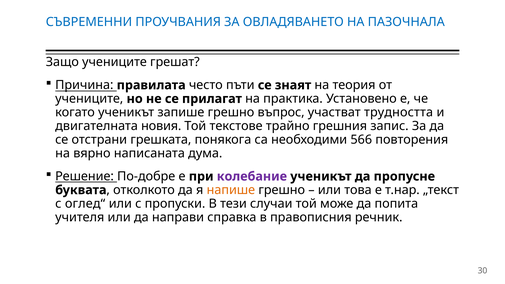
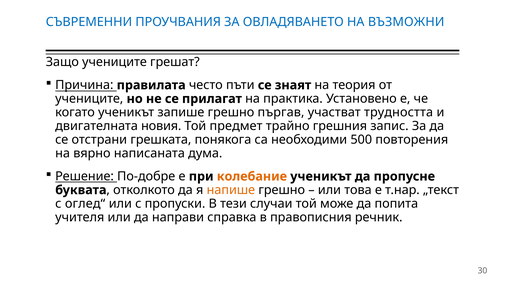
ПАЗОЧНАЛА: ПАЗОЧНАЛА -> ВЪЗМОЖНИ
въпрос: въпрос -> пъргав
текстове: текстове -> предмет
566: 566 -> 500
колебание colour: purple -> orange
